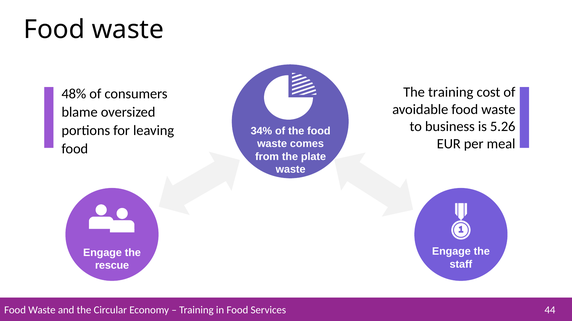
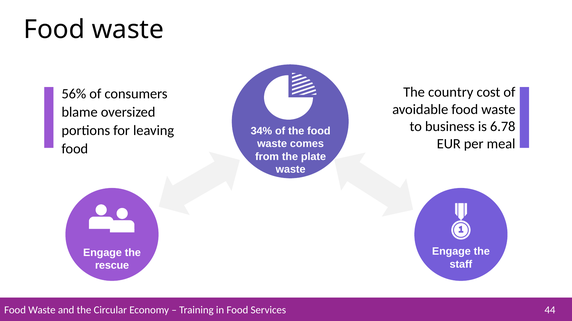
The training: training -> country
48%: 48% -> 56%
5.26: 5.26 -> 6.78
